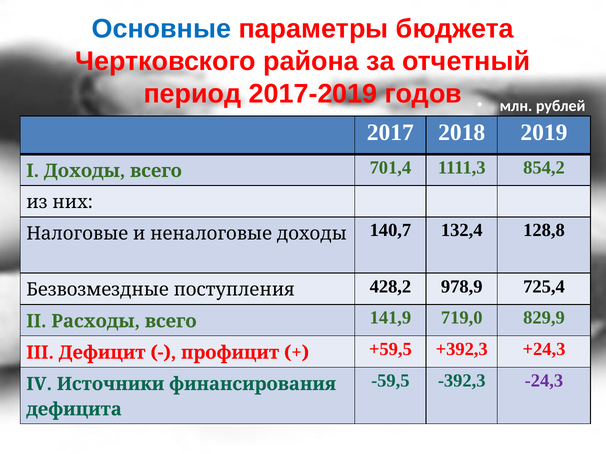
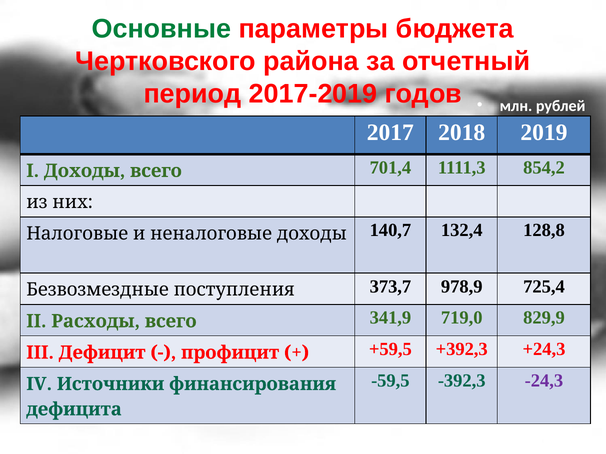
Основные colour: blue -> green
428,2: 428,2 -> 373,7
141,9: 141,9 -> 341,9
